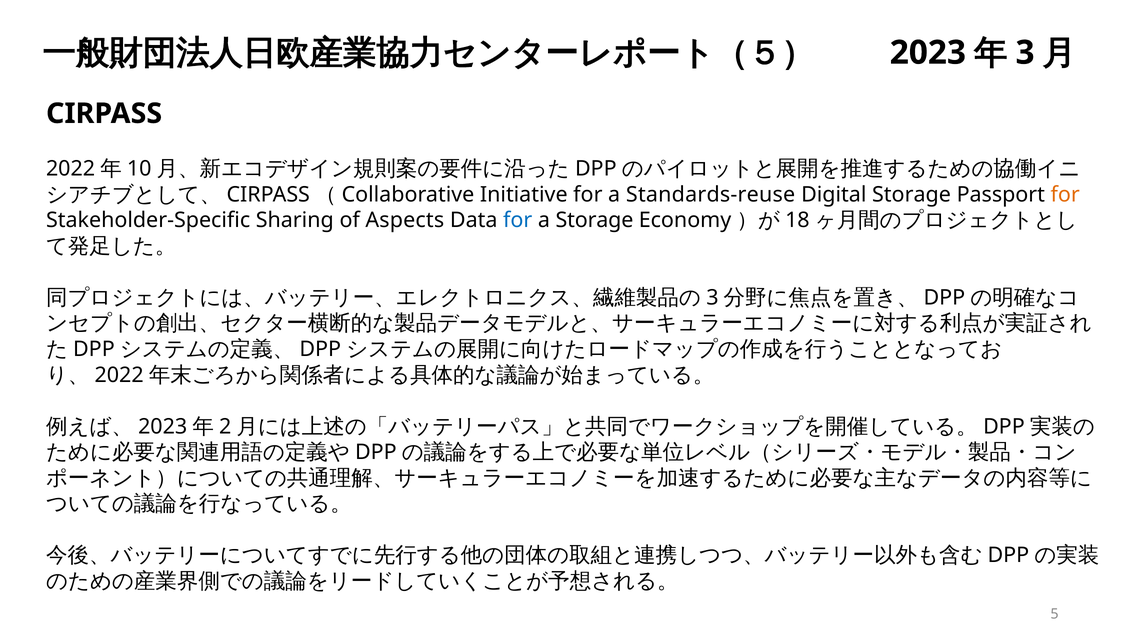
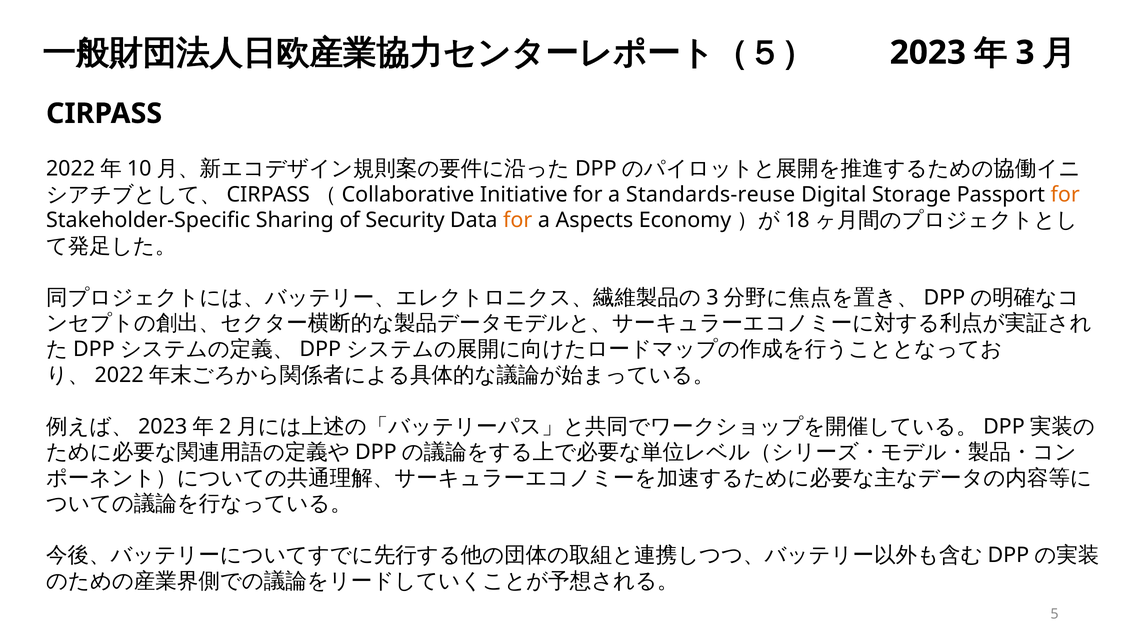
Aspects: Aspects -> Security
for at (518, 221) colour: blue -> orange
a Storage: Storage -> Aspects
